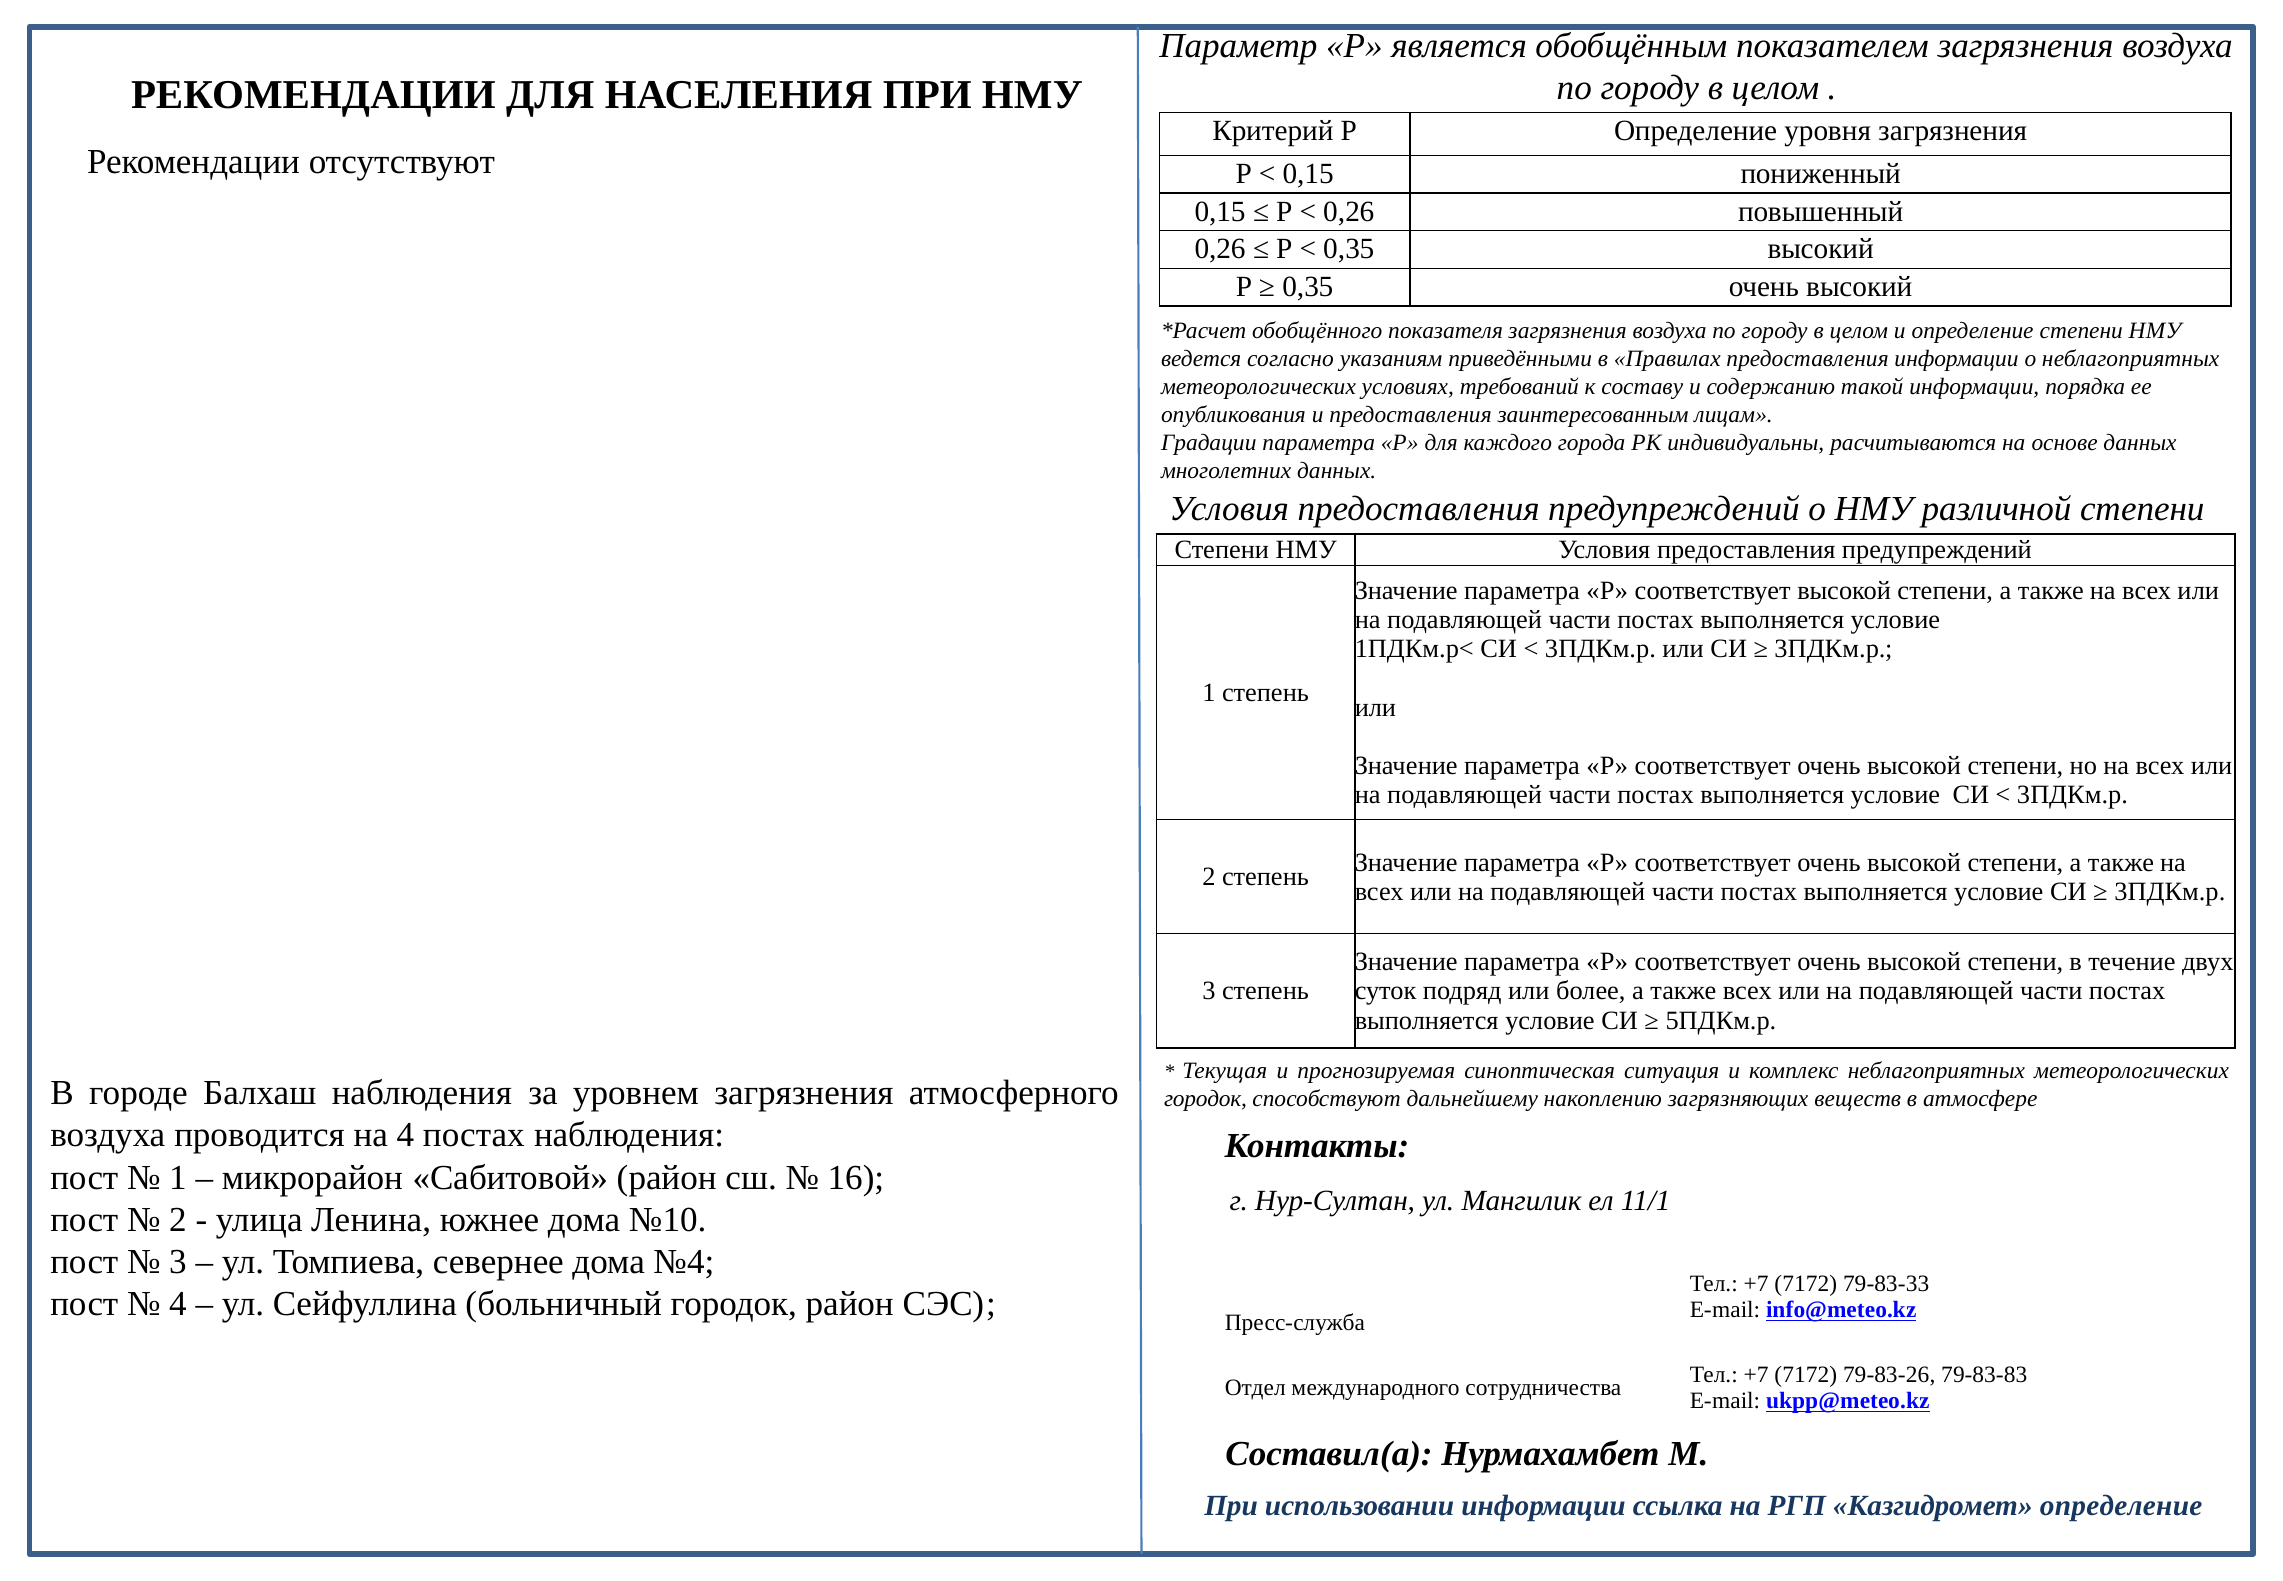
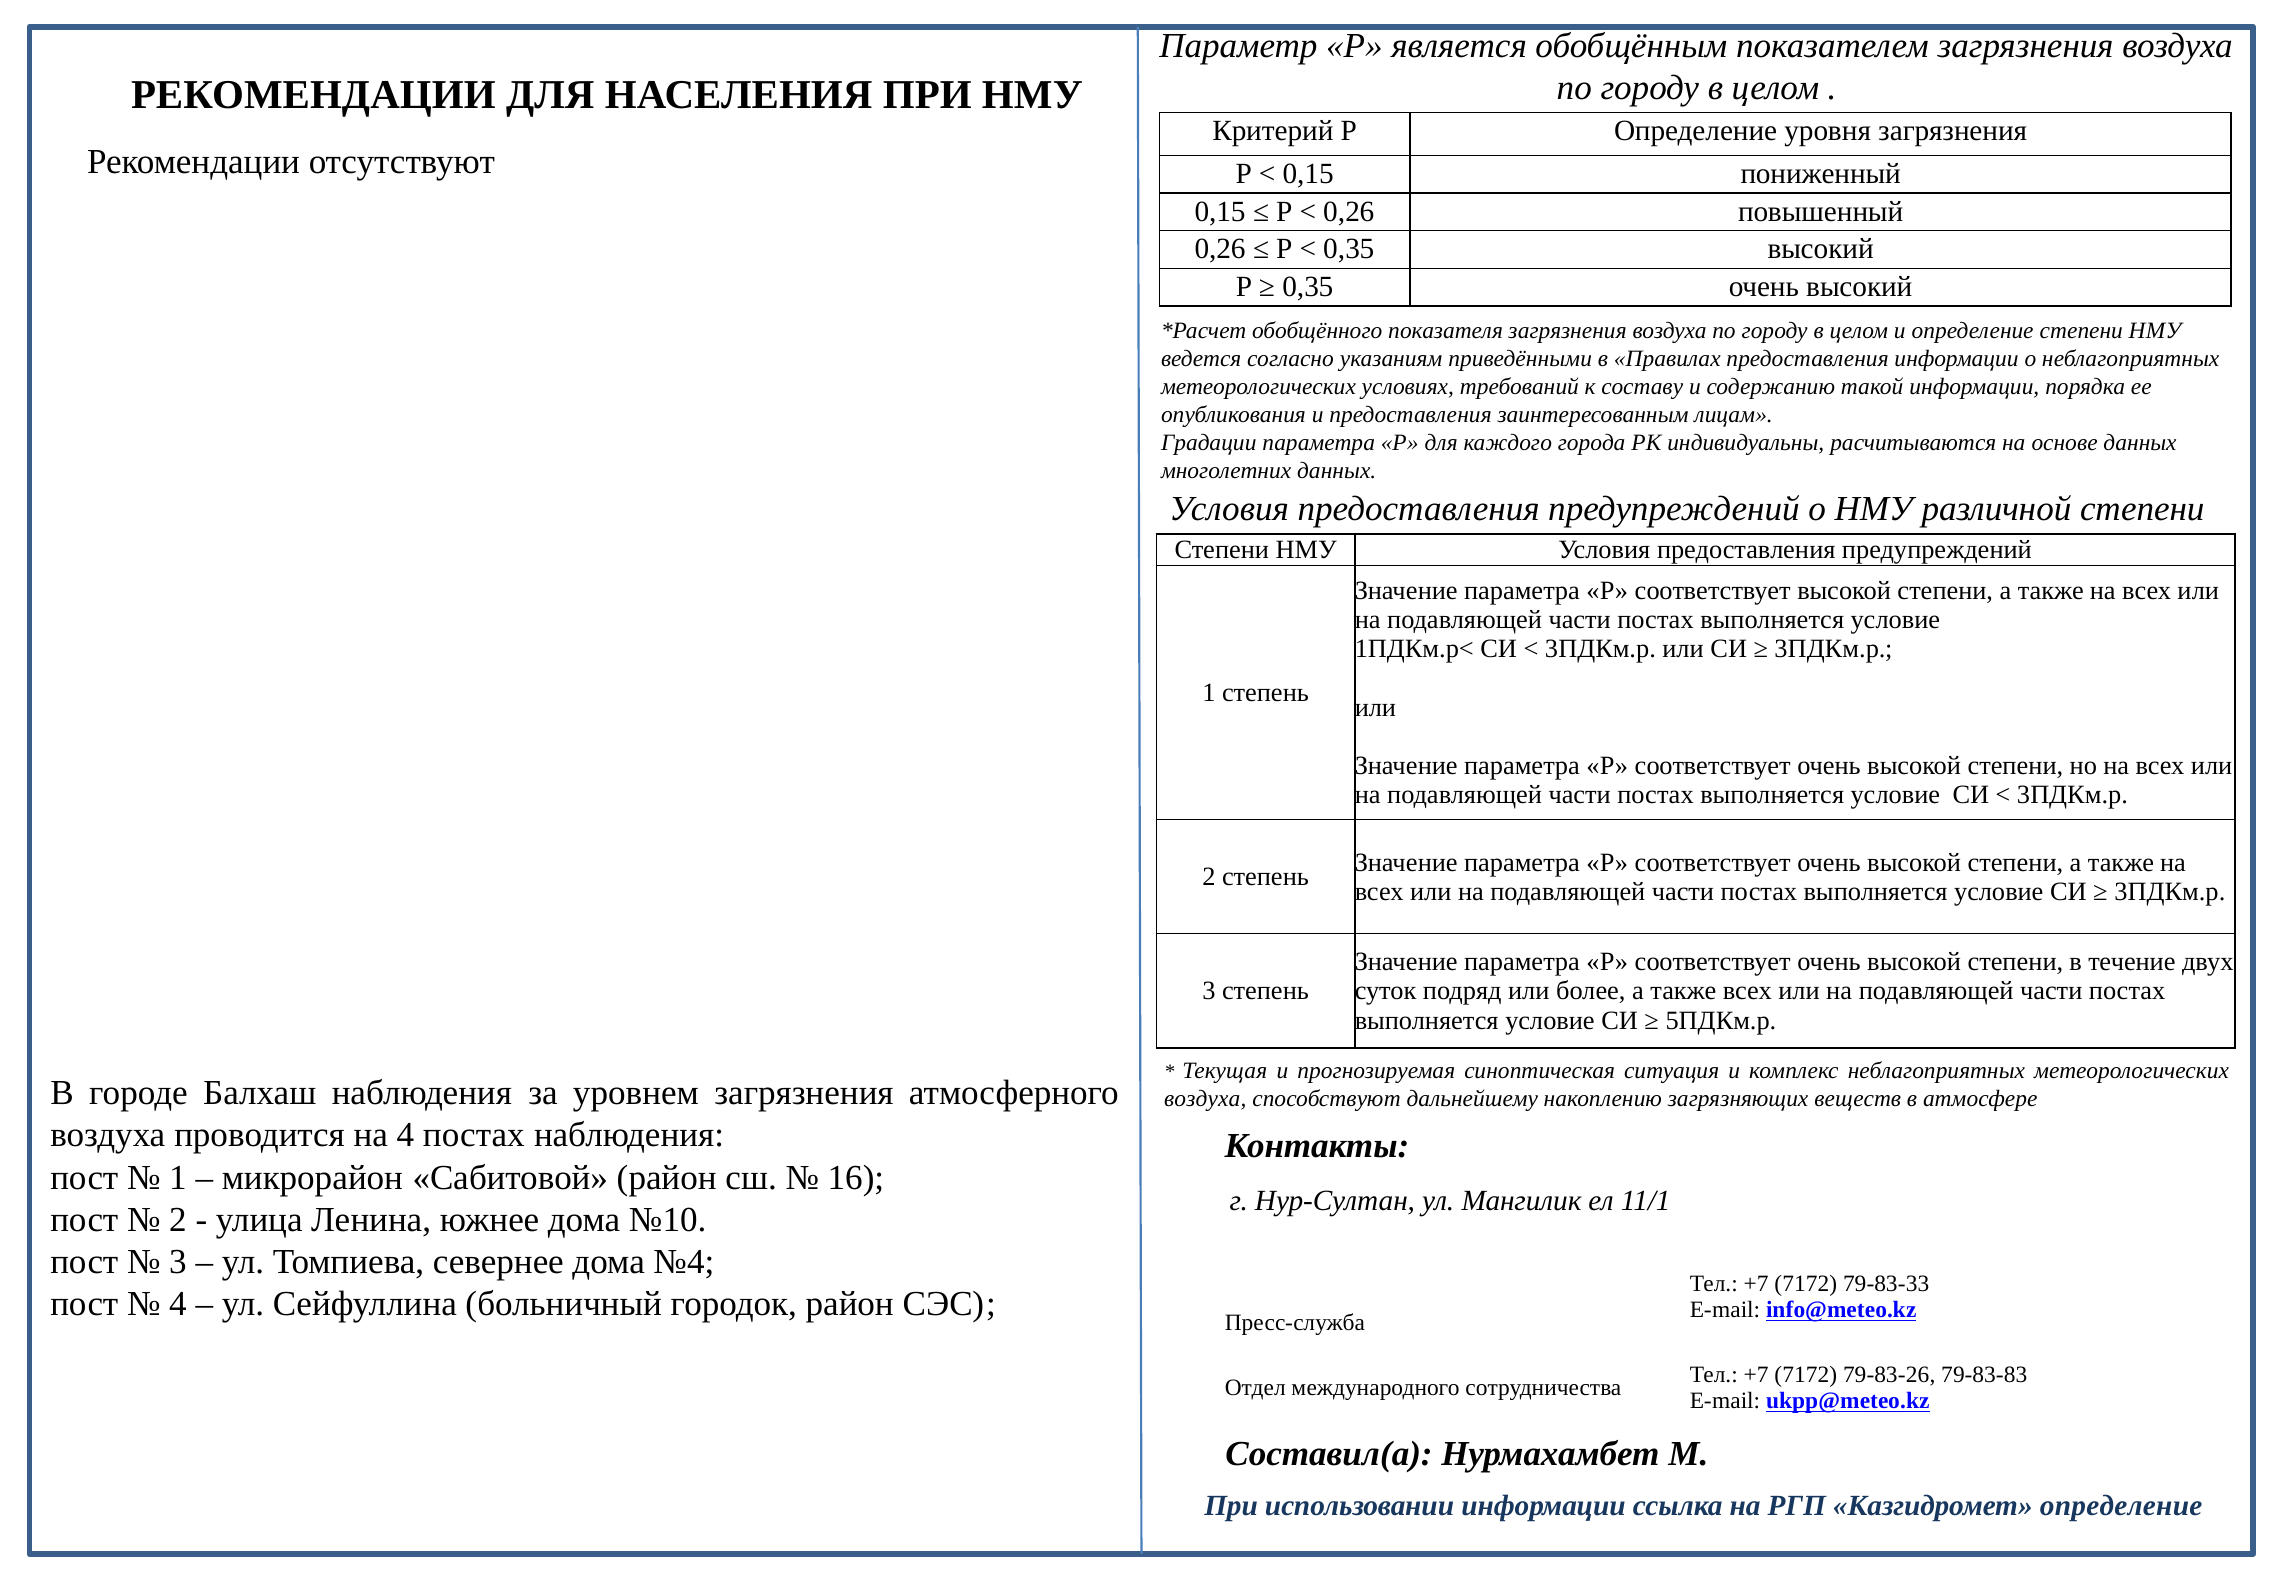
городок at (1205, 1099): городок -> воздуха
